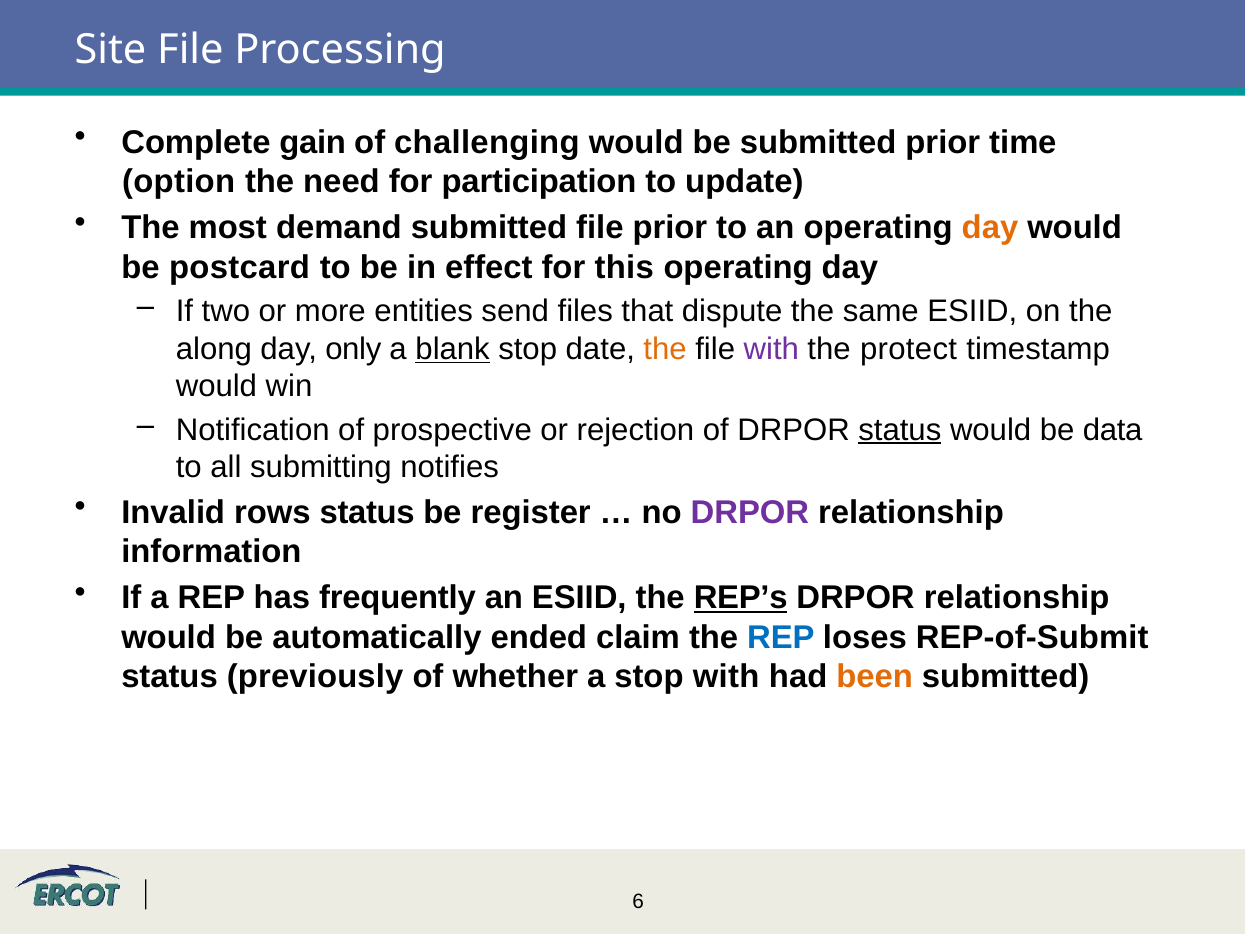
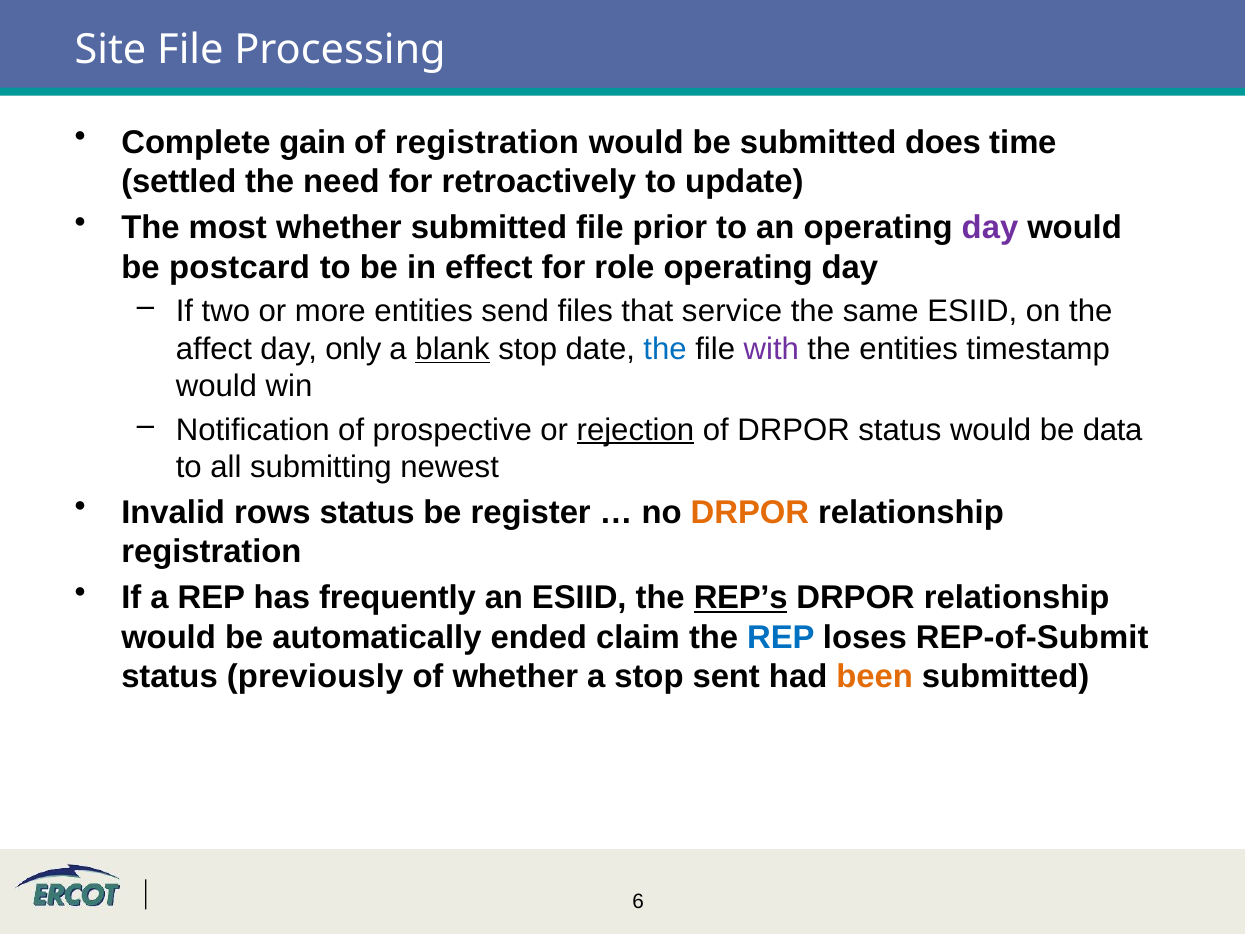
of challenging: challenging -> registration
submitted prior: prior -> does
option: option -> settled
participation: participation -> retroactively
most demand: demand -> whether
day at (990, 228) colour: orange -> purple
this: this -> role
dispute: dispute -> service
along: along -> affect
the at (665, 349) colour: orange -> blue
the protect: protect -> entities
rejection underline: none -> present
status at (900, 430) underline: present -> none
notifies: notifies -> newest
DRPOR at (750, 512) colour: purple -> orange
information at (211, 552): information -> registration
stop with: with -> sent
